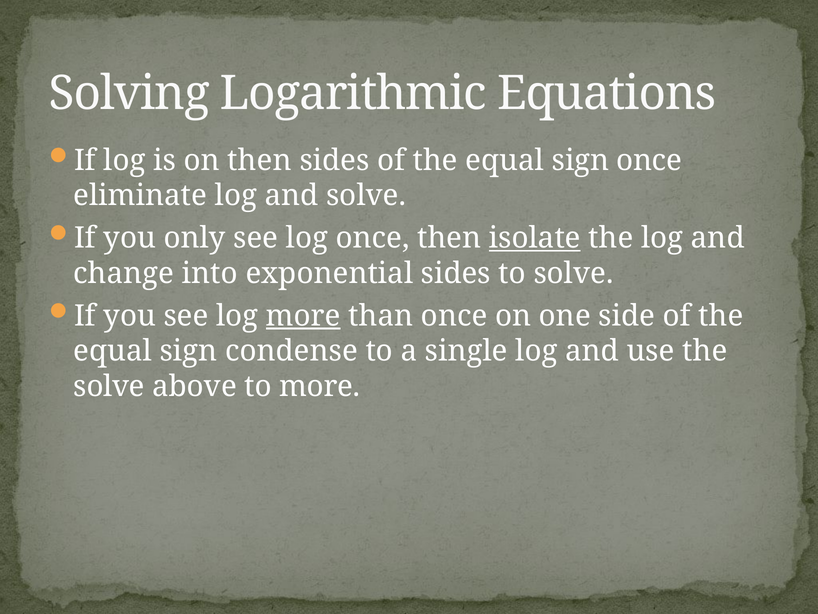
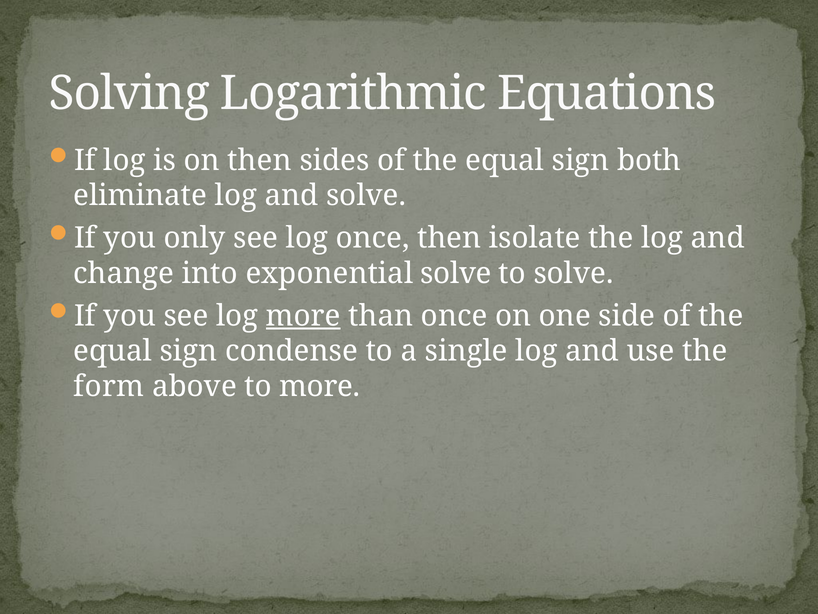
sign once: once -> both
isolate underline: present -> none
exponential sides: sides -> solve
solve at (109, 386): solve -> form
